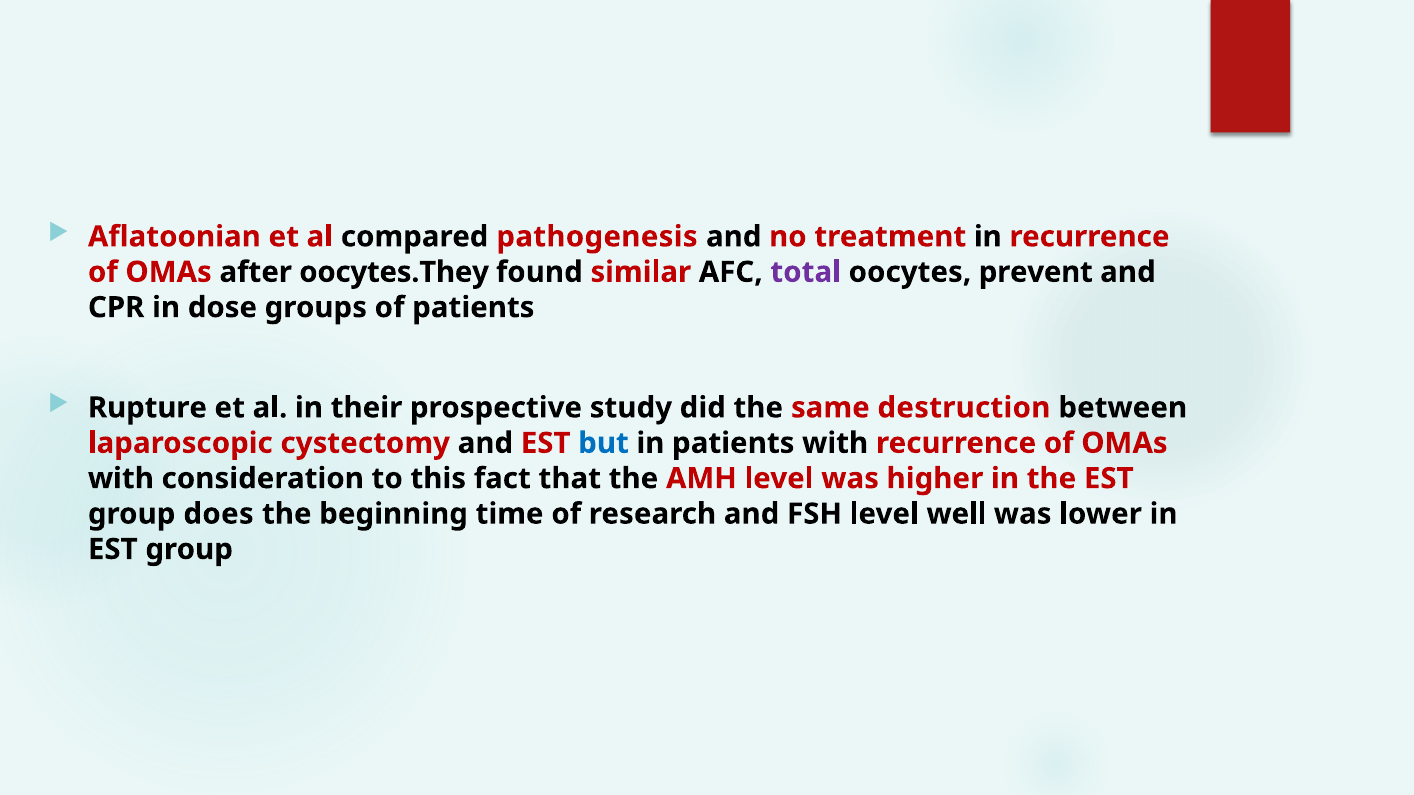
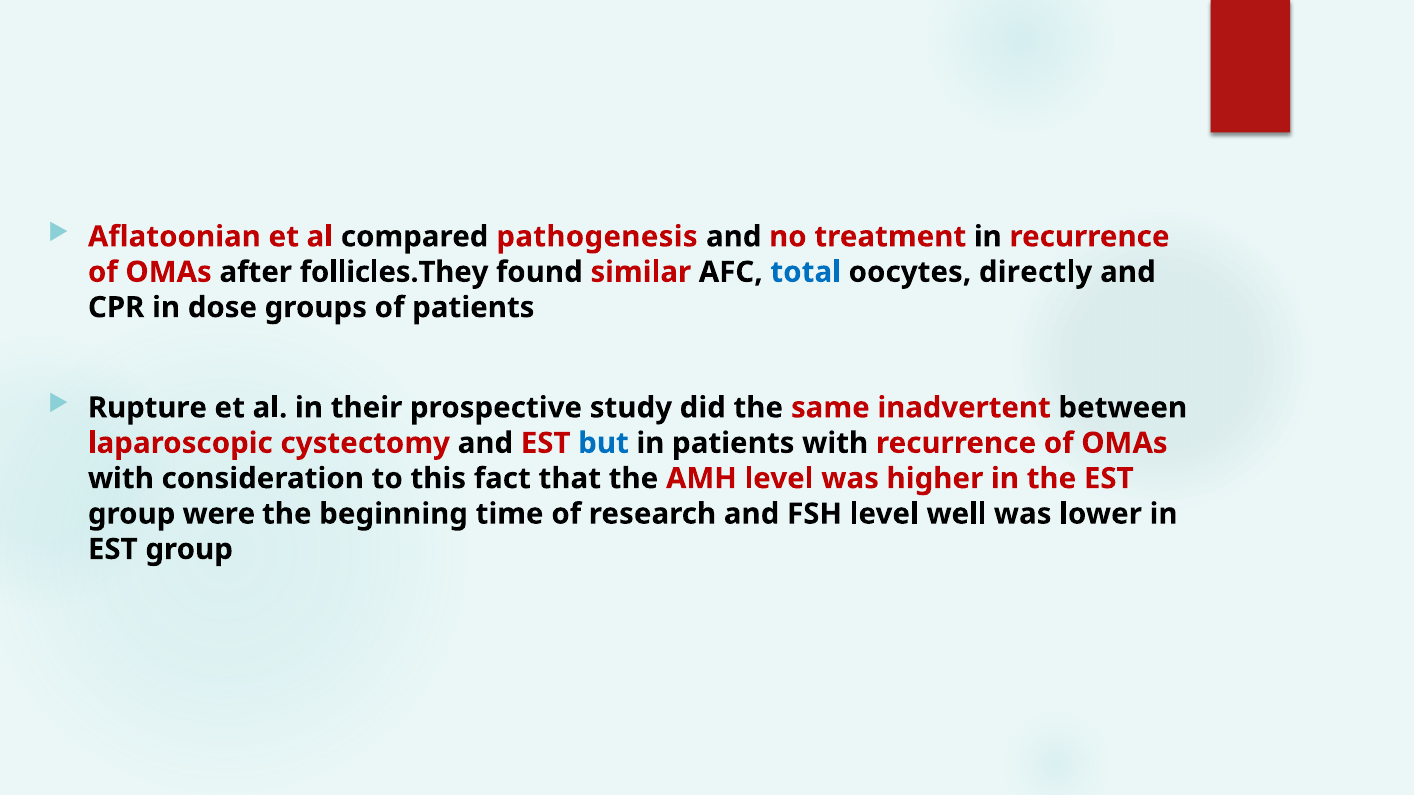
oocytes.They: oocytes.They -> follicles.They
total colour: purple -> blue
prevent: prevent -> directly
destruction: destruction -> inadvertent
does: does -> were
